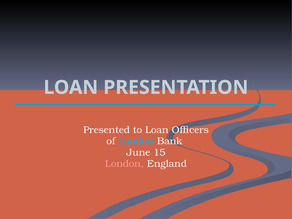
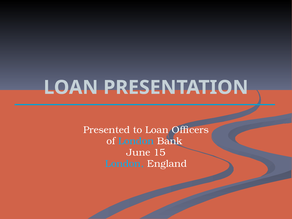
London at (125, 164) colour: pink -> light blue
